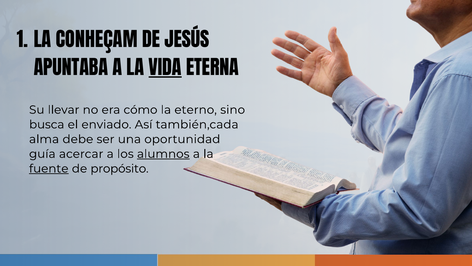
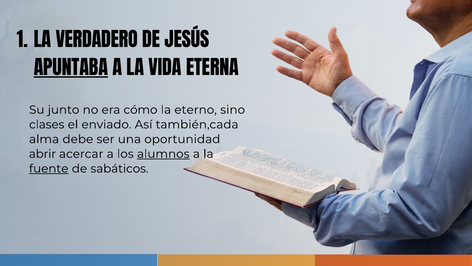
CONHEÇAM: CONHEÇAM -> VERDADERO
APUNTABA underline: none -> present
VIDA underline: present -> none
llevar: llevar -> junto
busca: busca -> clases
guía: guía -> abrir
propósito: propósito -> sabáticos
